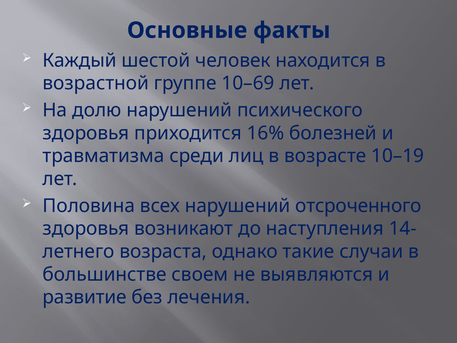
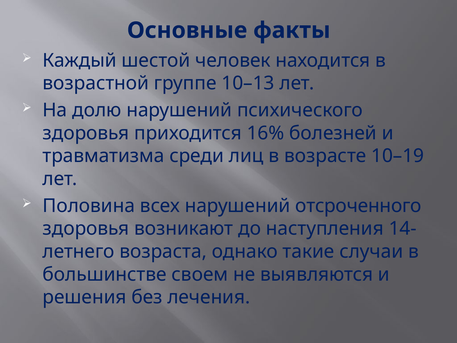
10–69: 10–69 -> 10–13
развитие: развитие -> решения
